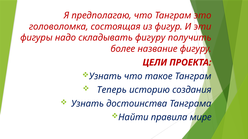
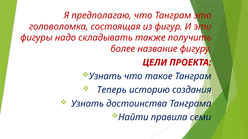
складывать фигуру: фигуру -> также
мире: мире -> семи
